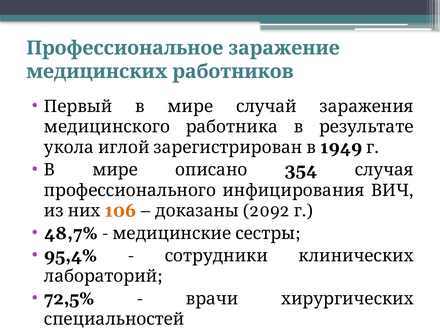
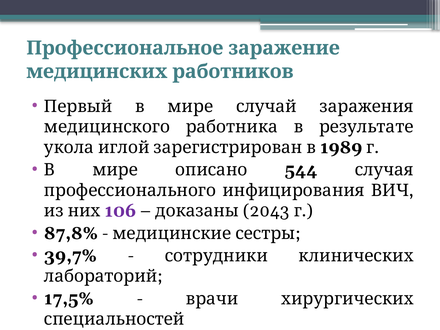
1949: 1949 -> 1989
354: 354 -> 544
106 colour: orange -> purple
2092: 2092 -> 2043
48,7%: 48,7% -> 87,8%
95,4%: 95,4% -> 39,7%
72,5%: 72,5% -> 17,5%
